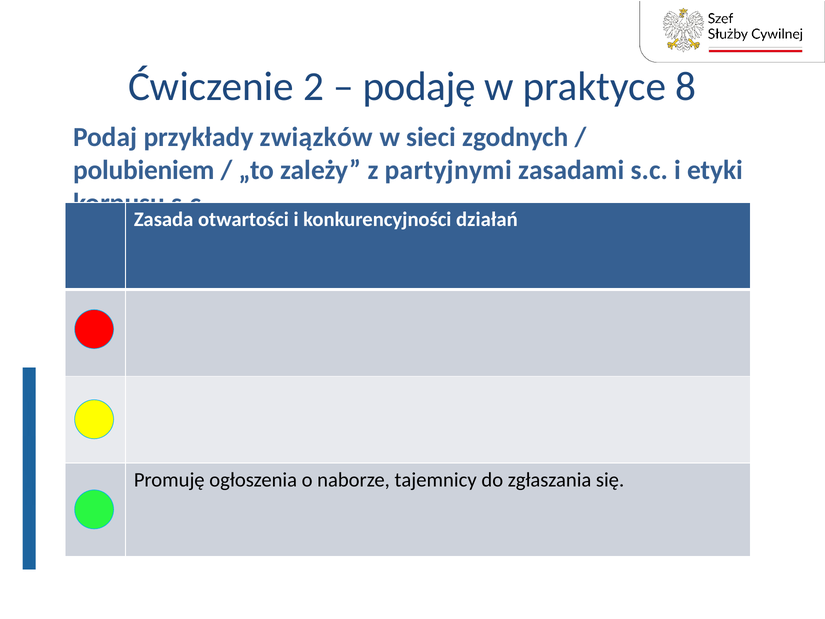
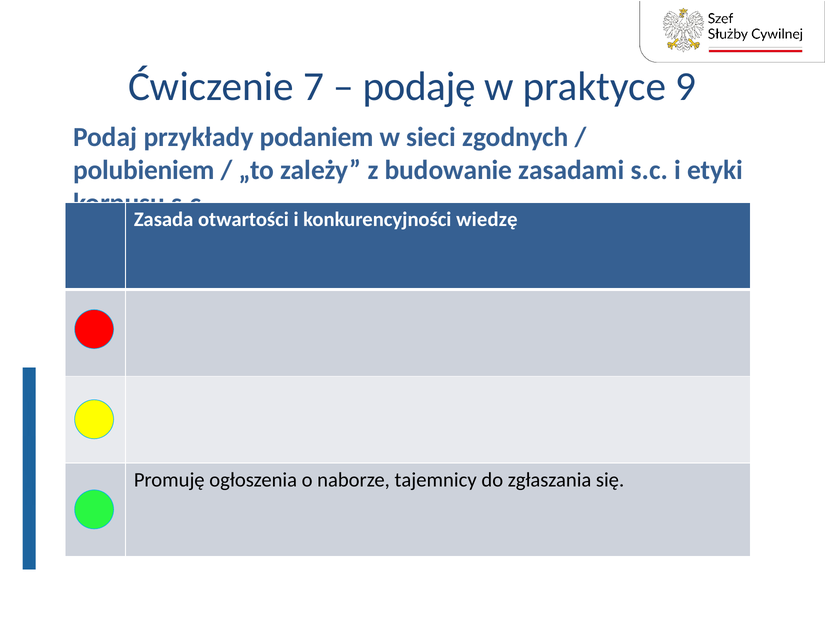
2: 2 -> 7
8: 8 -> 9
związków: związków -> podaniem
partyjnymi: partyjnymi -> budowanie
działań: działań -> wiedzę
